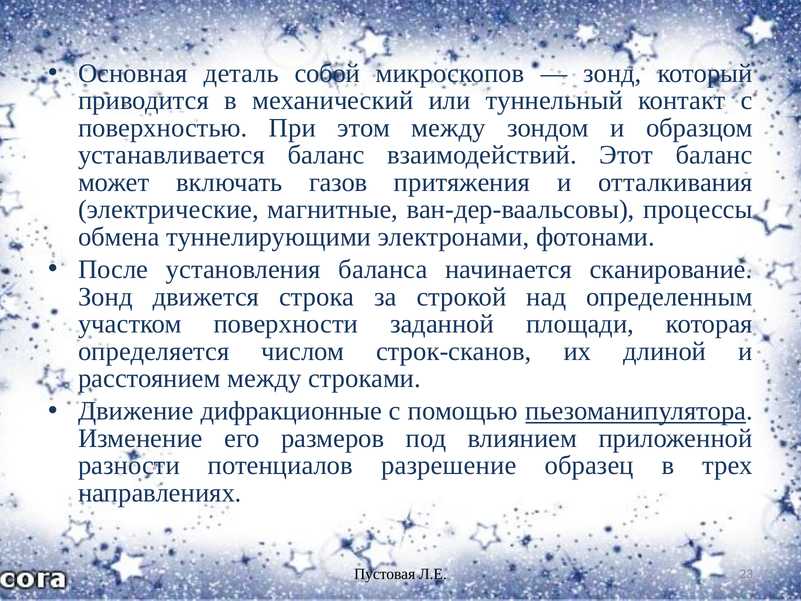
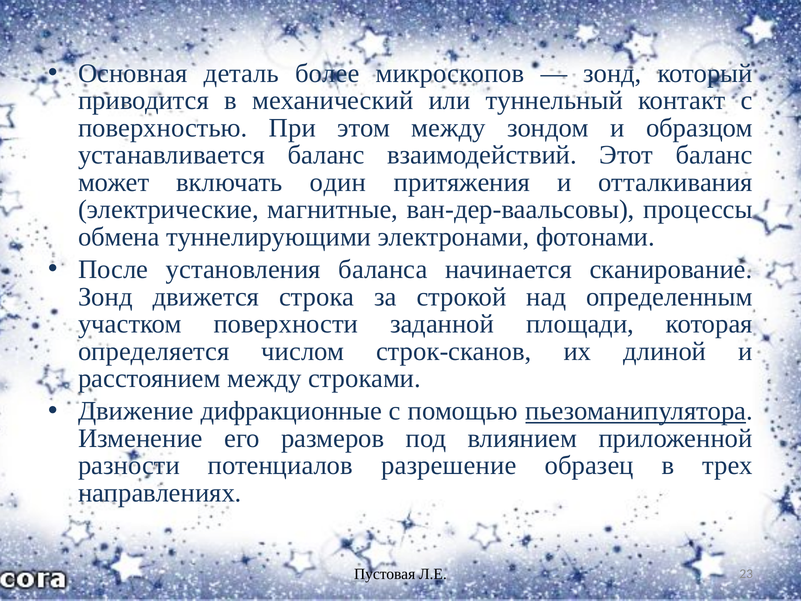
собой: собой -> более
газов: газов -> один
